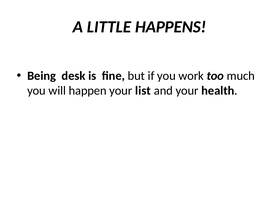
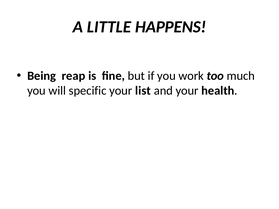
desk: desk -> reap
happen: happen -> specific
